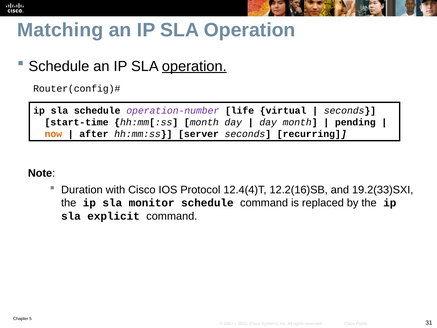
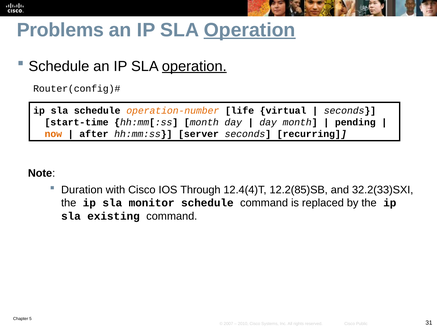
Matching: Matching -> Problems
Operation at (250, 30) underline: none -> present
operation-number colour: purple -> orange
Protocol: Protocol -> Through
12.2(16)SB: 12.2(16)SB -> 12.2(85)SB
19.2(33)SXI: 19.2(33)SXI -> 32.2(33)SXI
explicit: explicit -> existing
